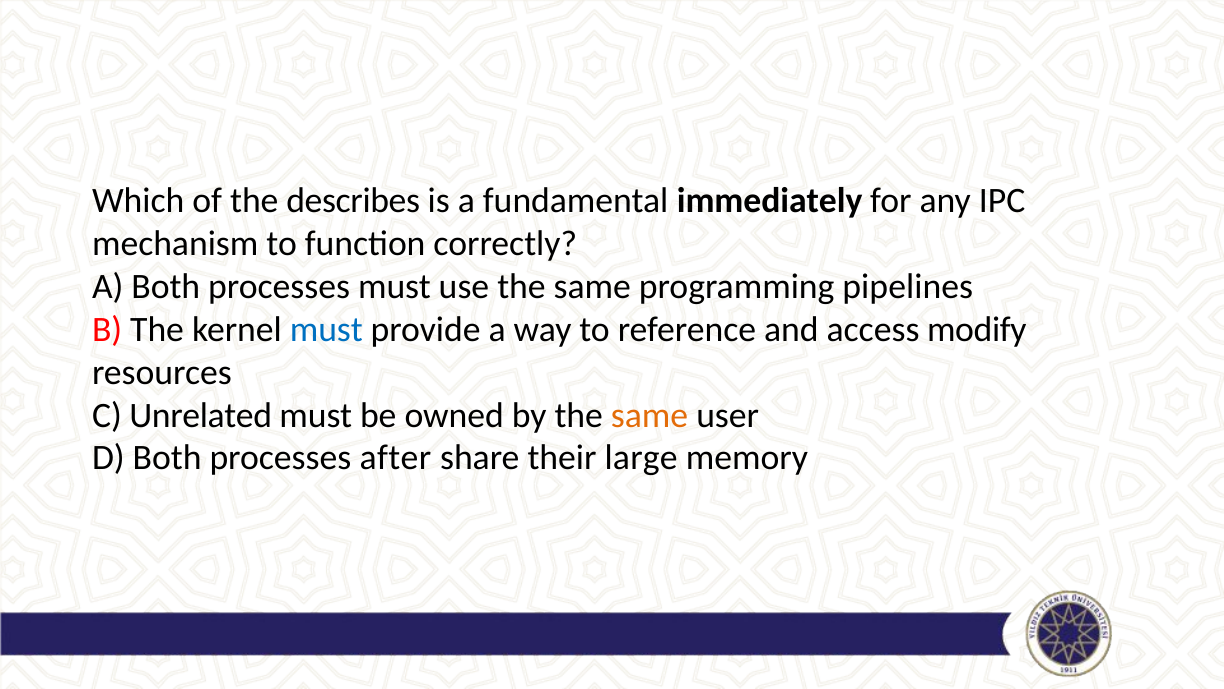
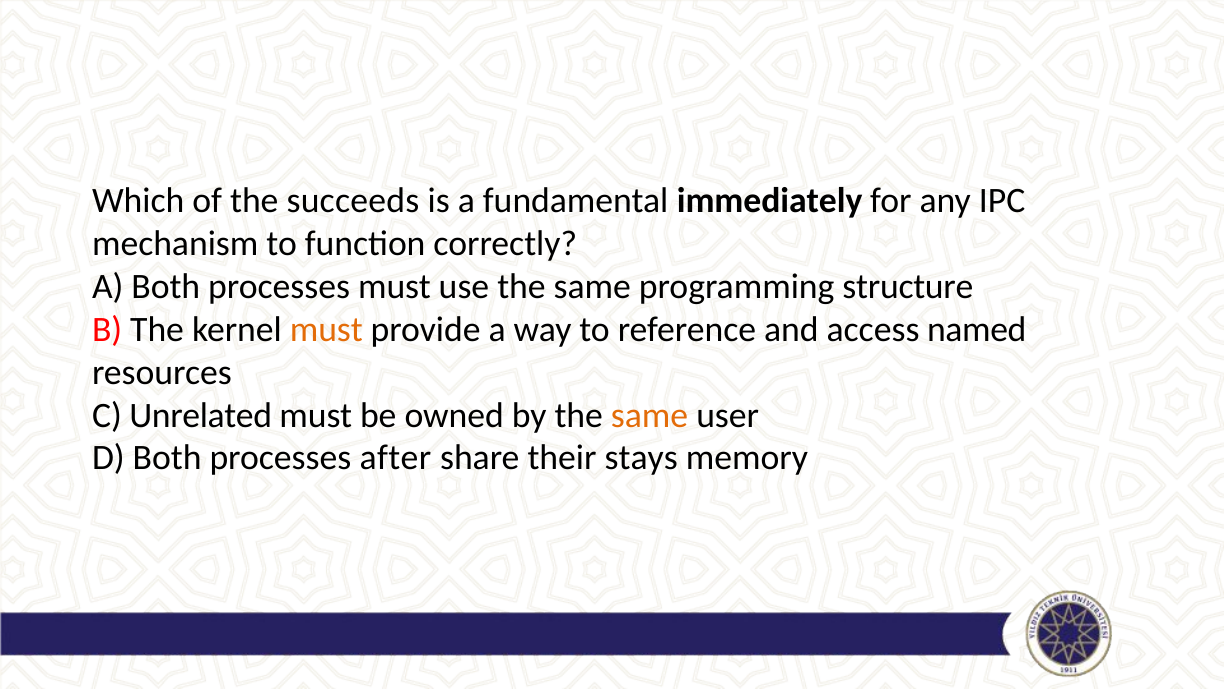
describes: describes -> succeeds
pipelines: pipelines -> structure
must at (326, 329) colour: blue -> orange
modify: modify -> named
large: large -> stays
